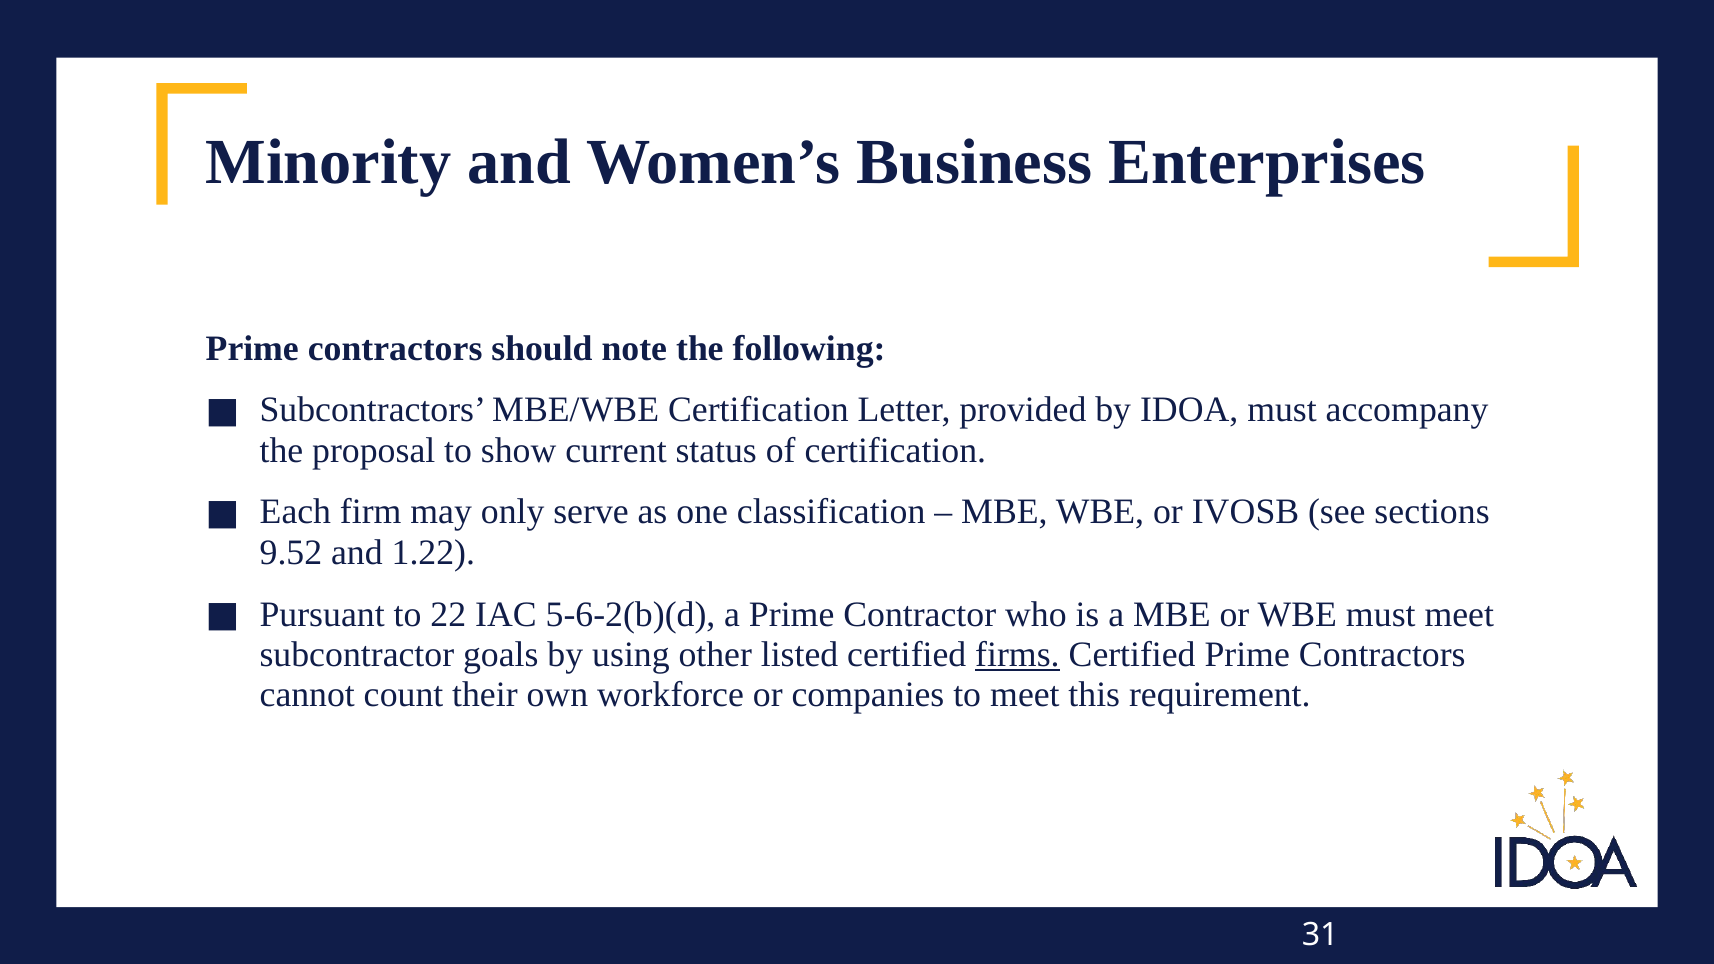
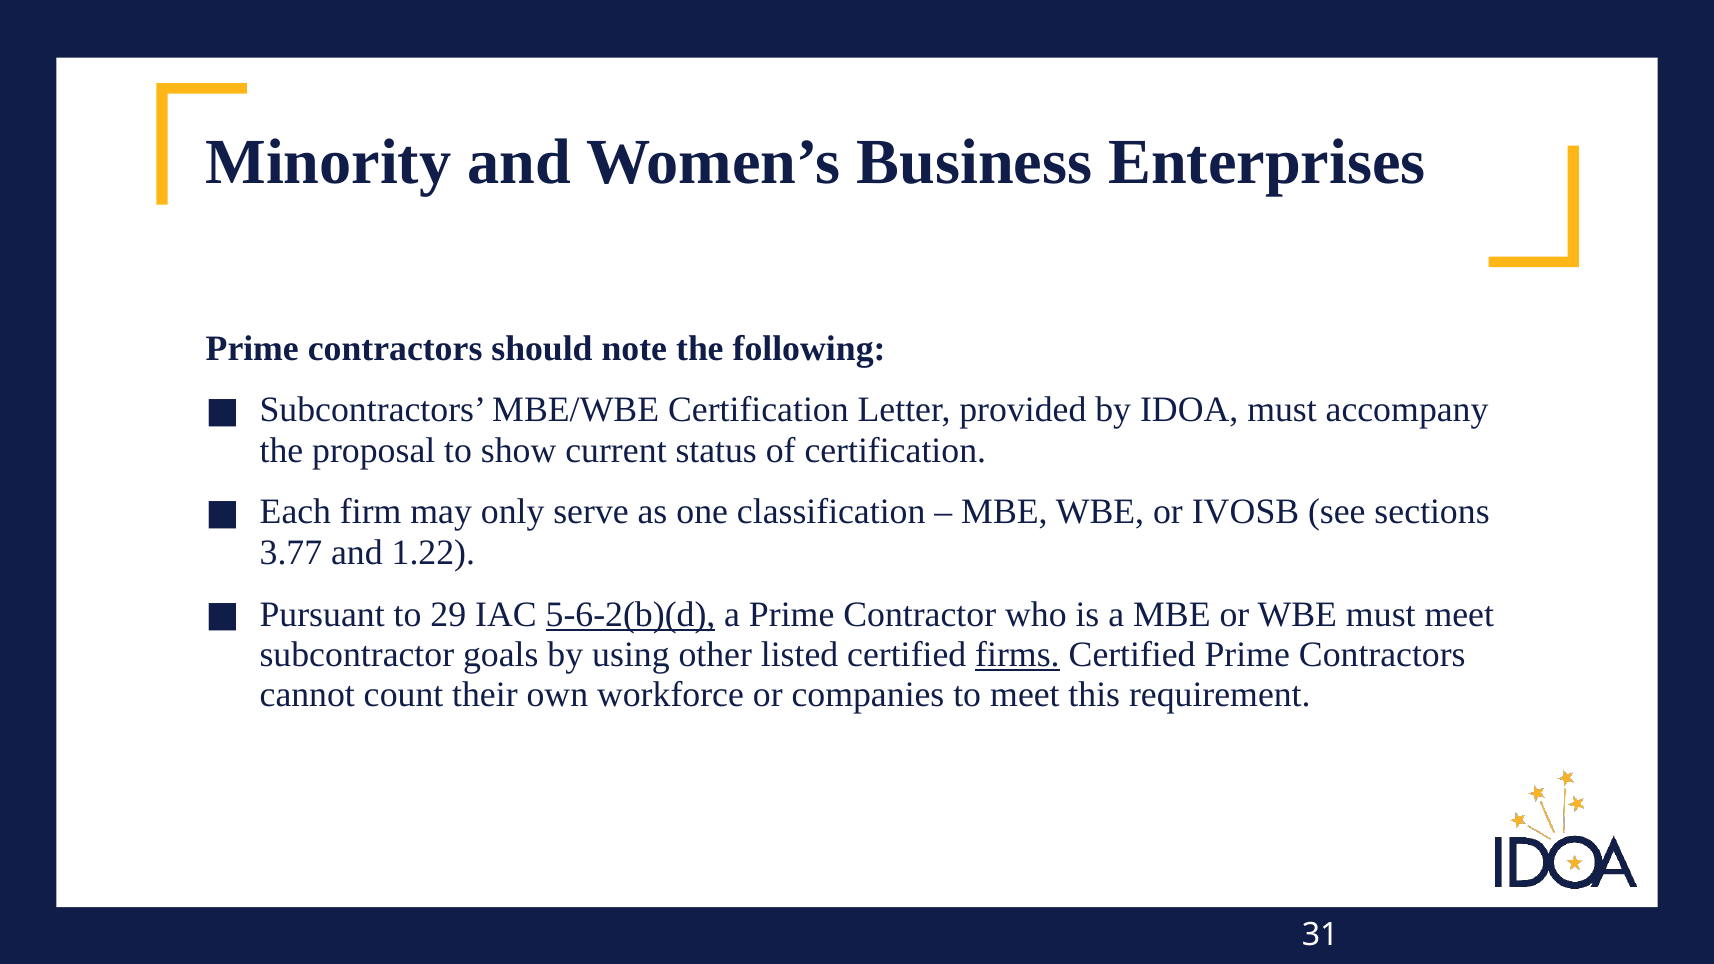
9.52: 9.52 -> 3.77
22: 22 -> 29
5-6-2(b)(d underline: none -> present
